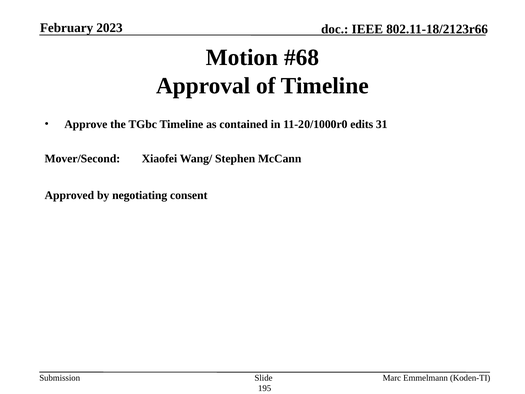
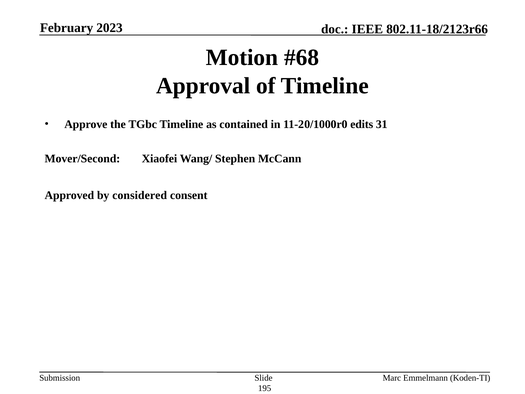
negotiating: negotiating -> considered
